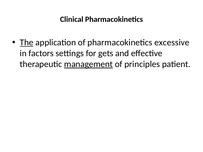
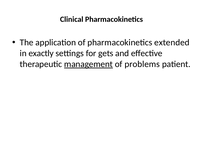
The underline: present -> none
excessive: excessive -> extended
factors: factors -> exactly
principles: principles -> problems
